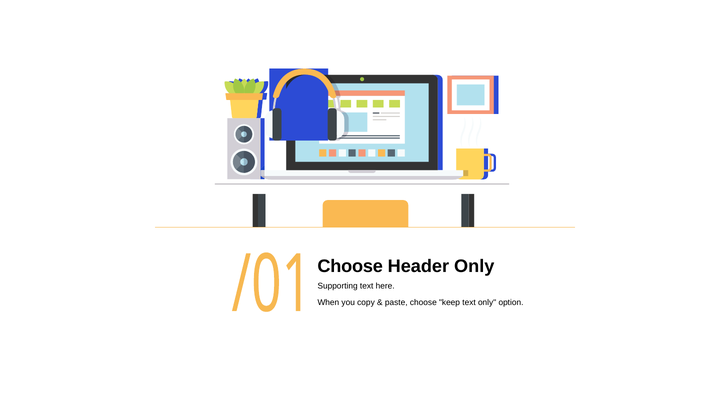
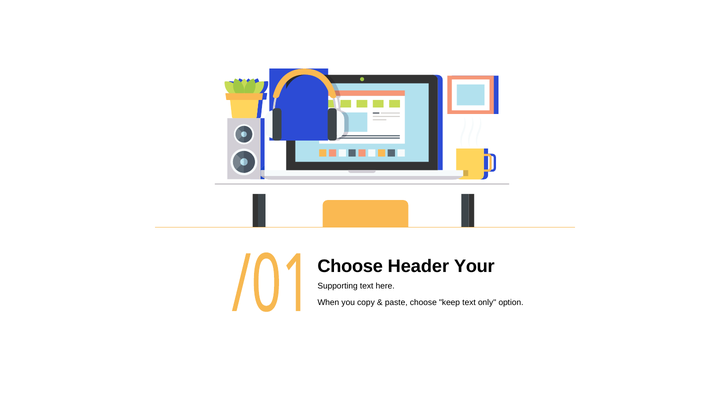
Header Only: Only -> Your
